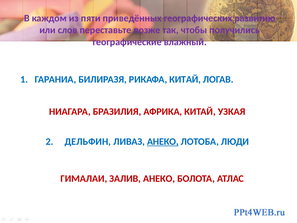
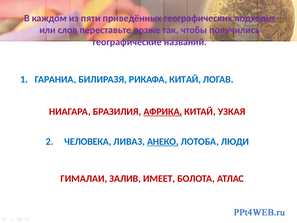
развитию: развитию -> подходит
влажный: влажный -> названий
АФРИКА underline: none -> present
ДЕЛЬФИН: ДЕЛЬФИН -> ЧЕЛОВЕКА
ЗАЛИВ АНЕКО: АНЕКО -> ИМЕЕТ
